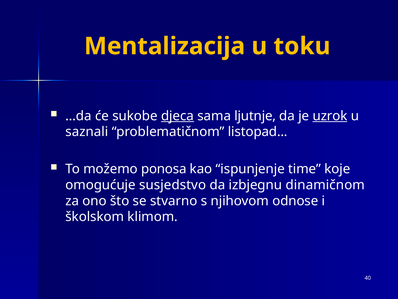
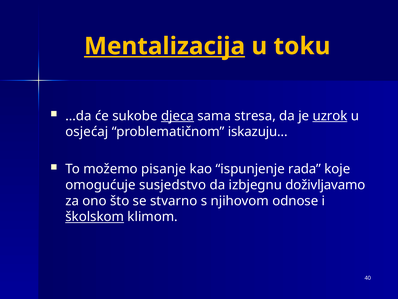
Mentalizacija underline: none -> present
ljutnje: ljutnje -> stresa
saznali: saznali -> osjećaj
listopad: listopad -> iskazuju
ponosa: ponosa -> pisanje
time: time -> rada
dinamičnom: dinamičnom -> doživljavamo
školskom underline: none -> present
